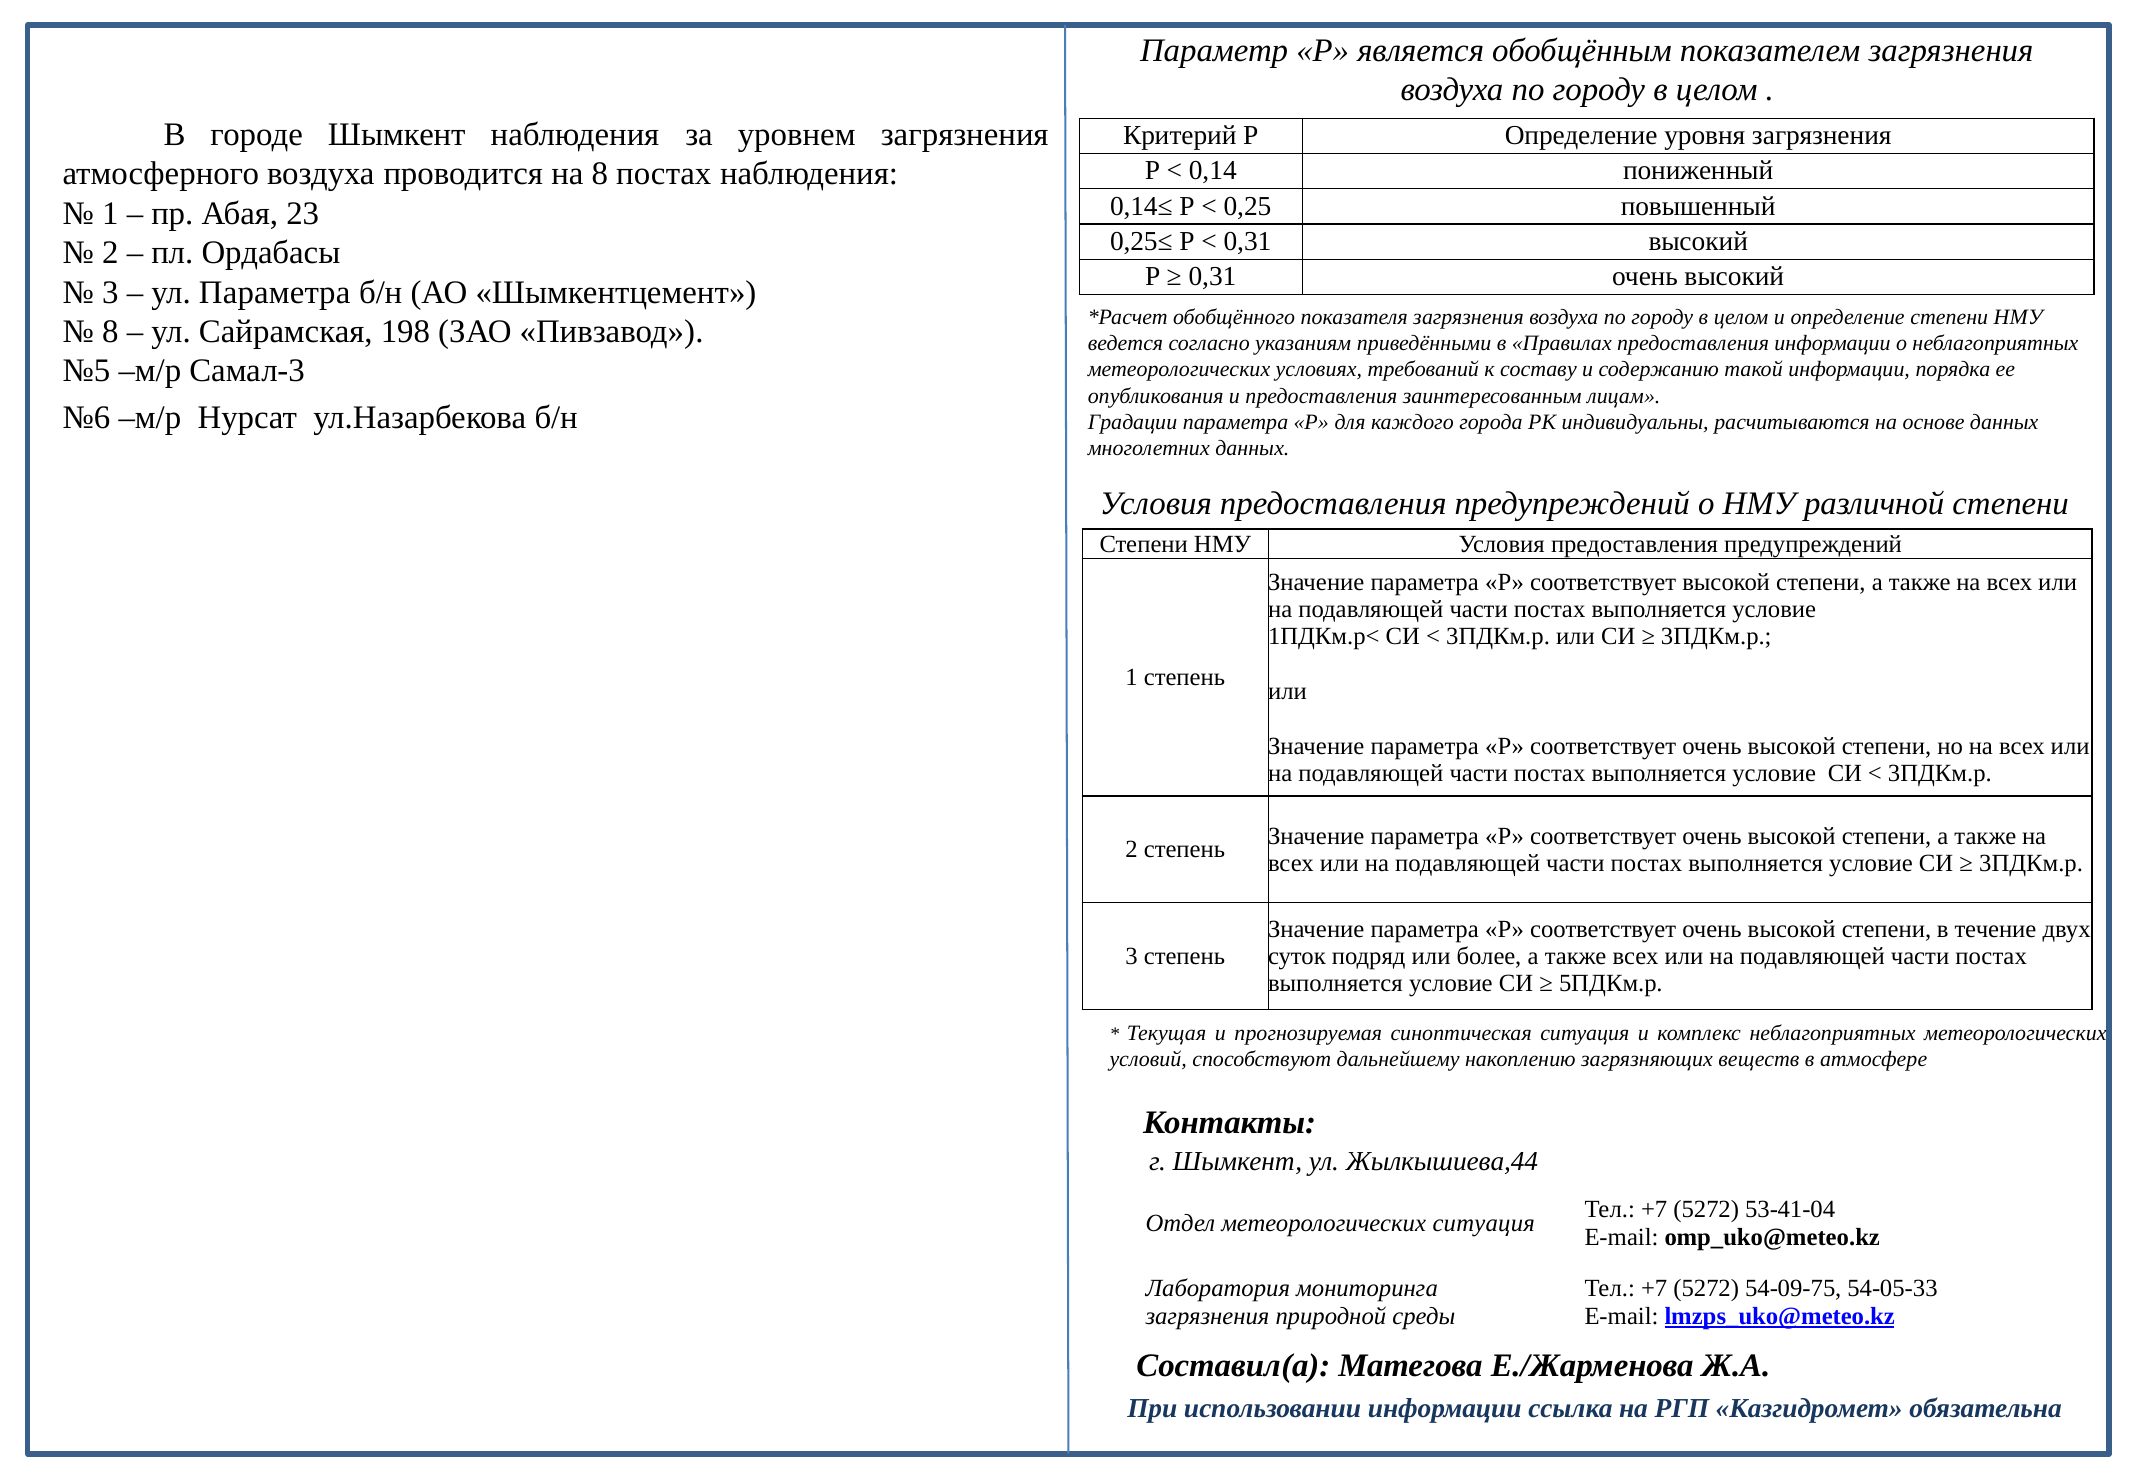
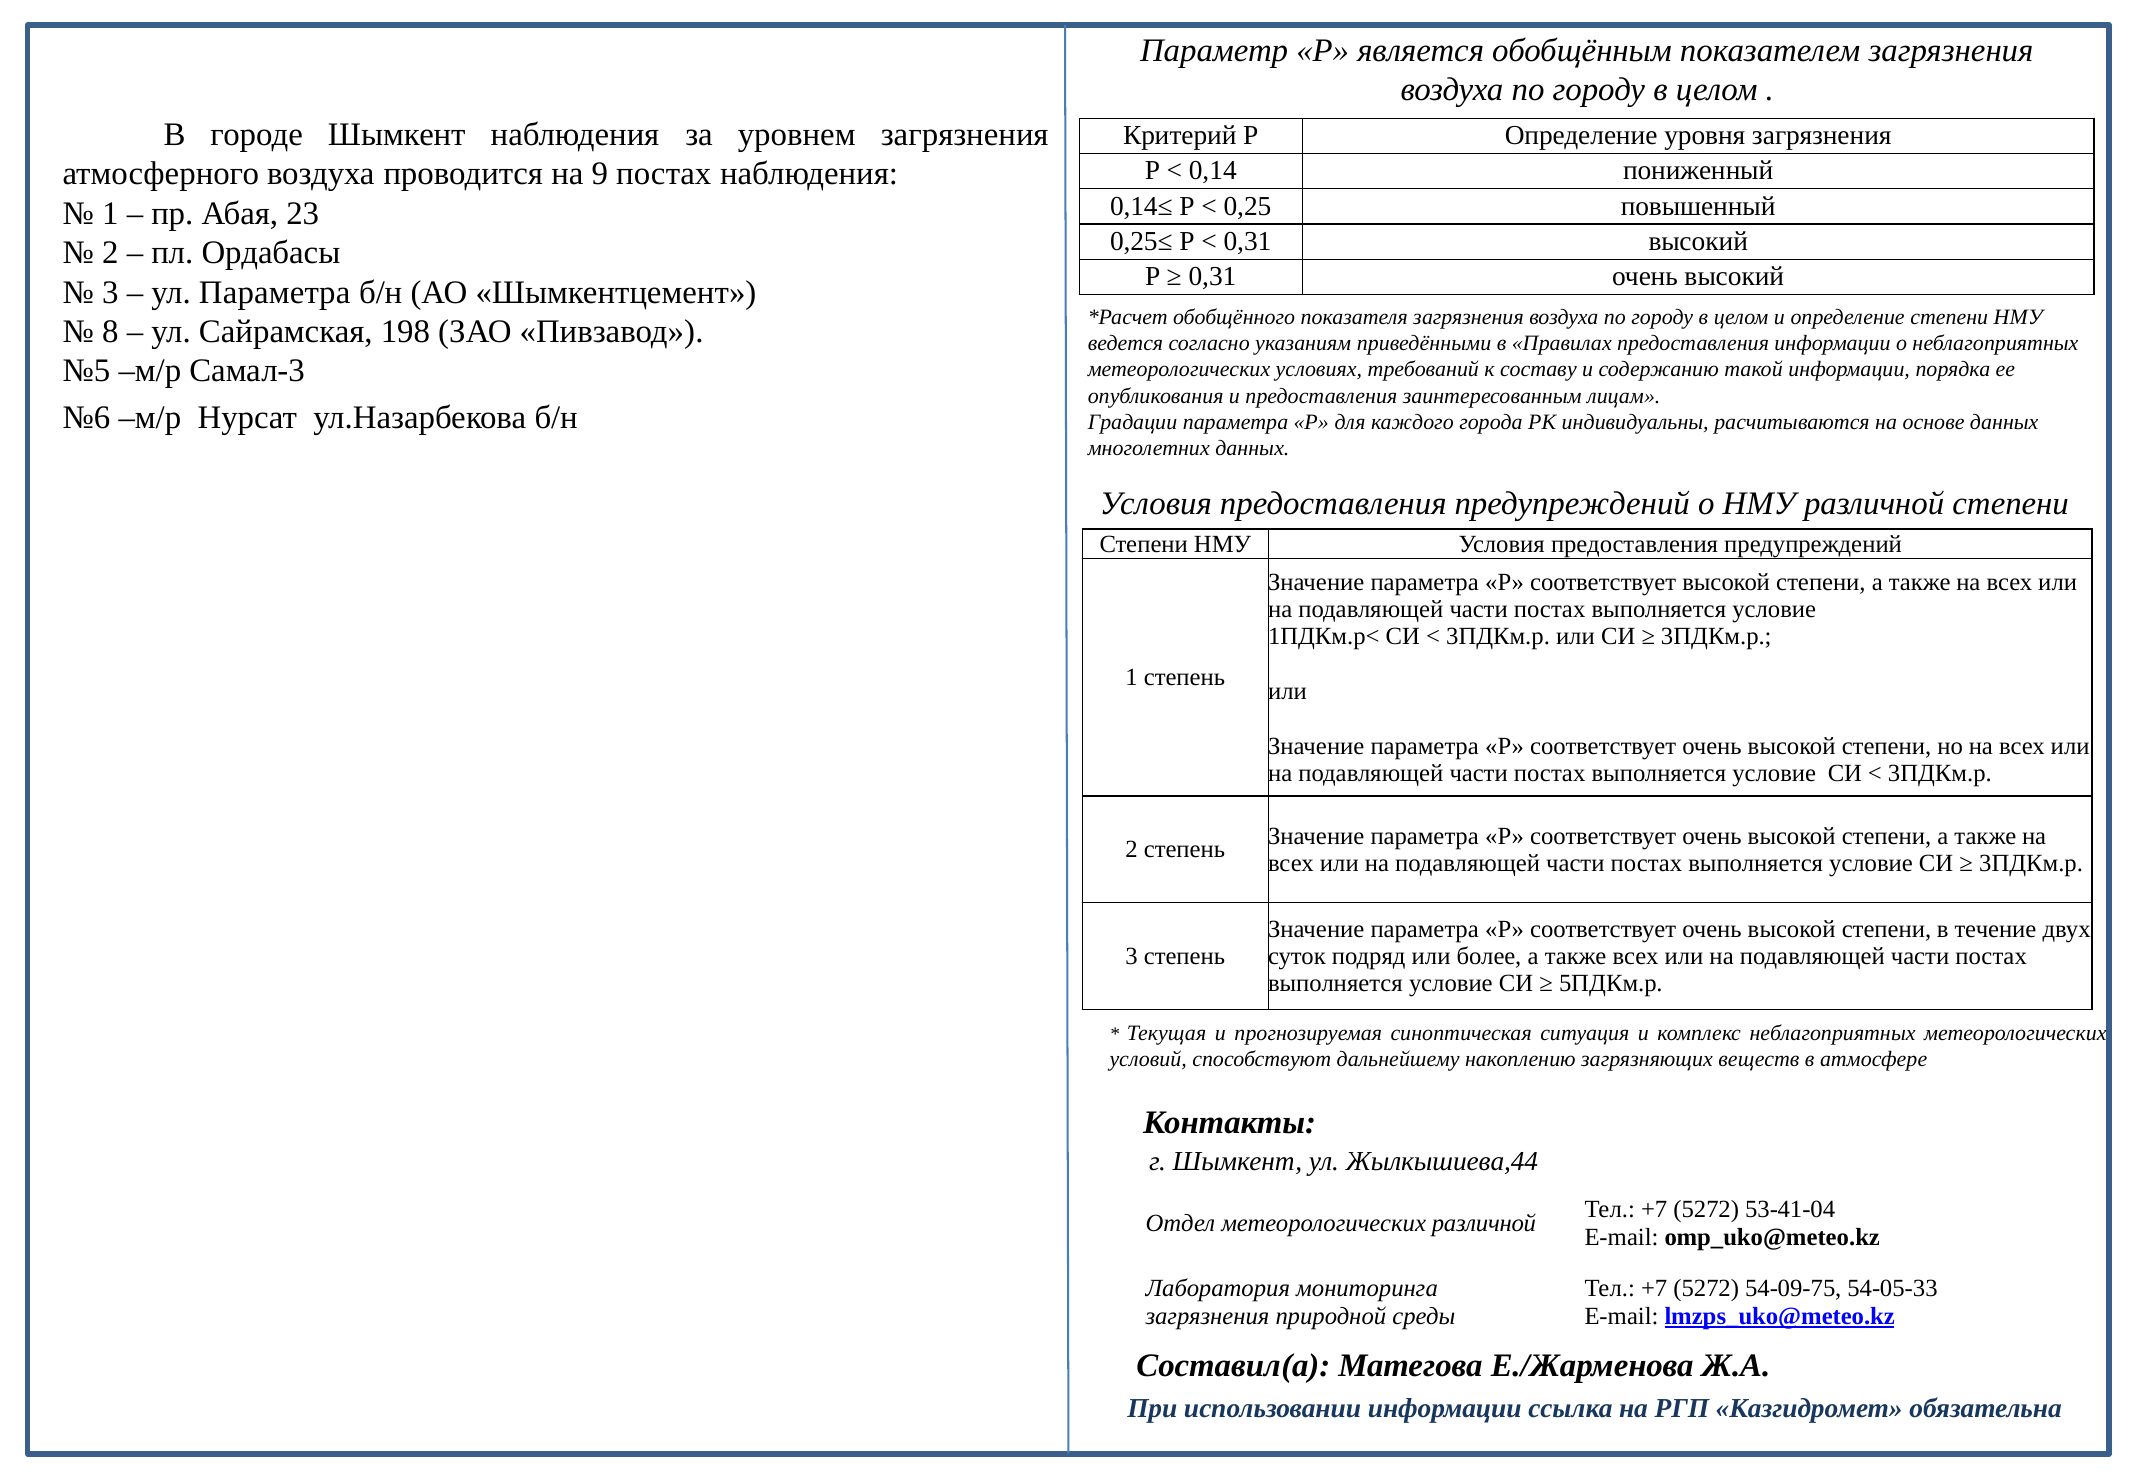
на 8: 8 -> 9
метеорологических ситуация: ситуация -> различной
